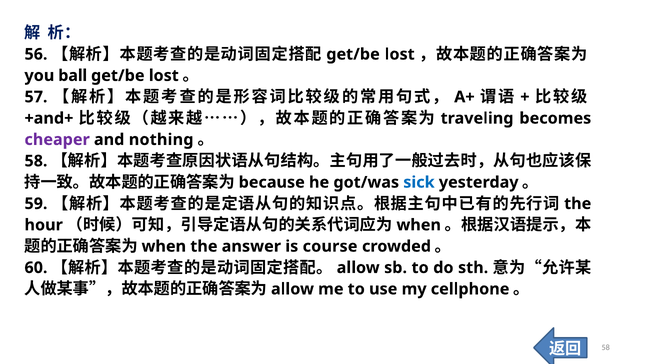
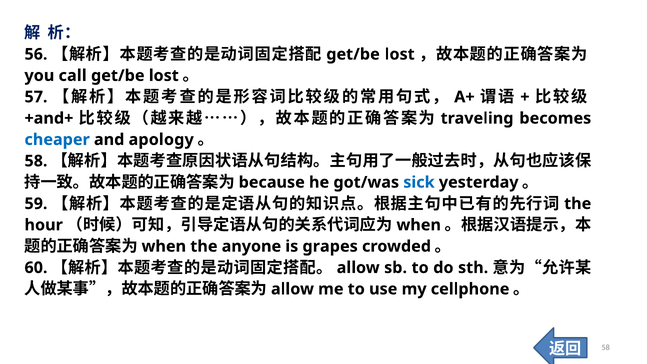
ball: ball -> call
cheaper colour: purple -> blue
nothing: nothing -> apology
answer: answer -> anyone
course: course -> grapes
